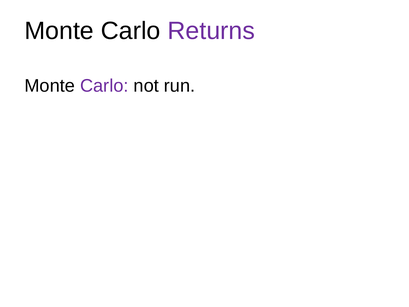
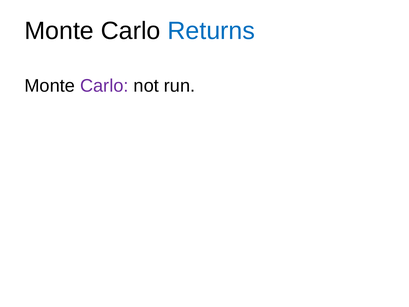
Returns colour: purple -> blue
